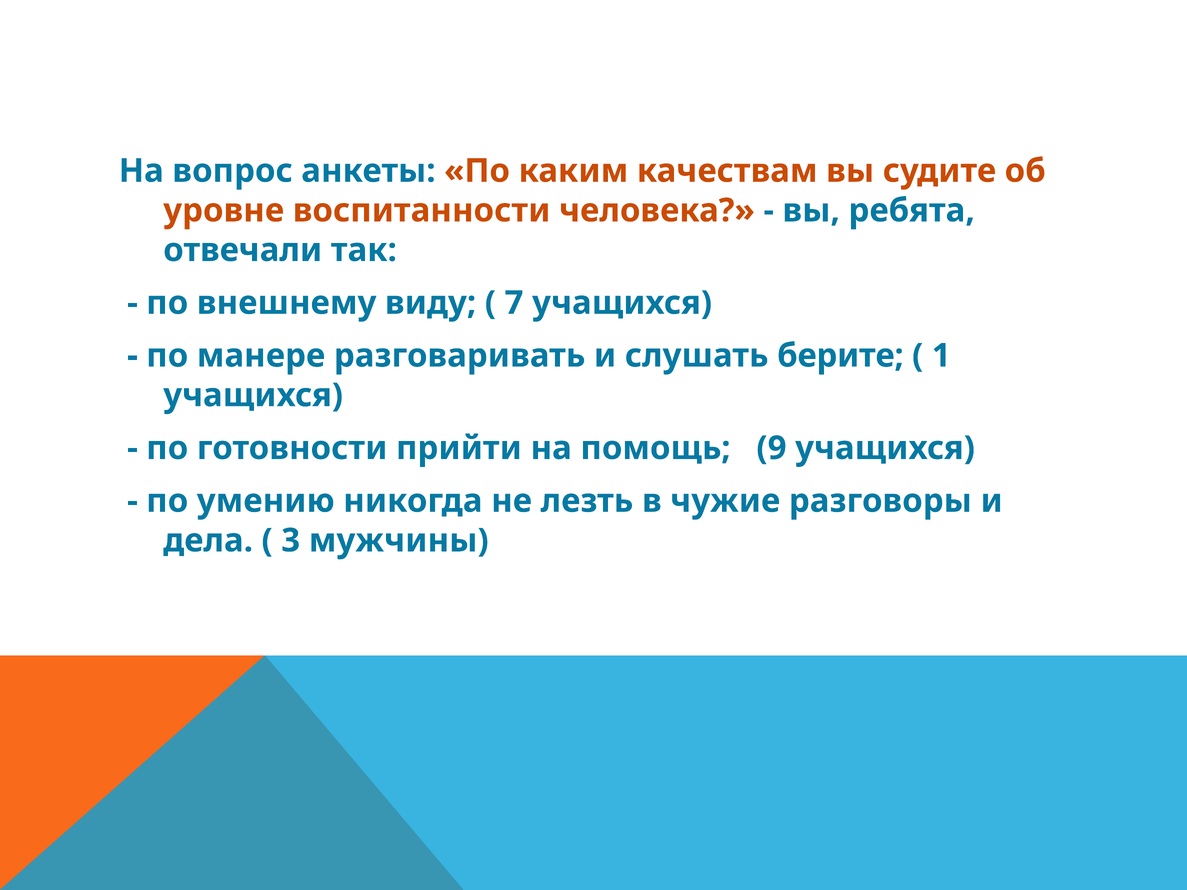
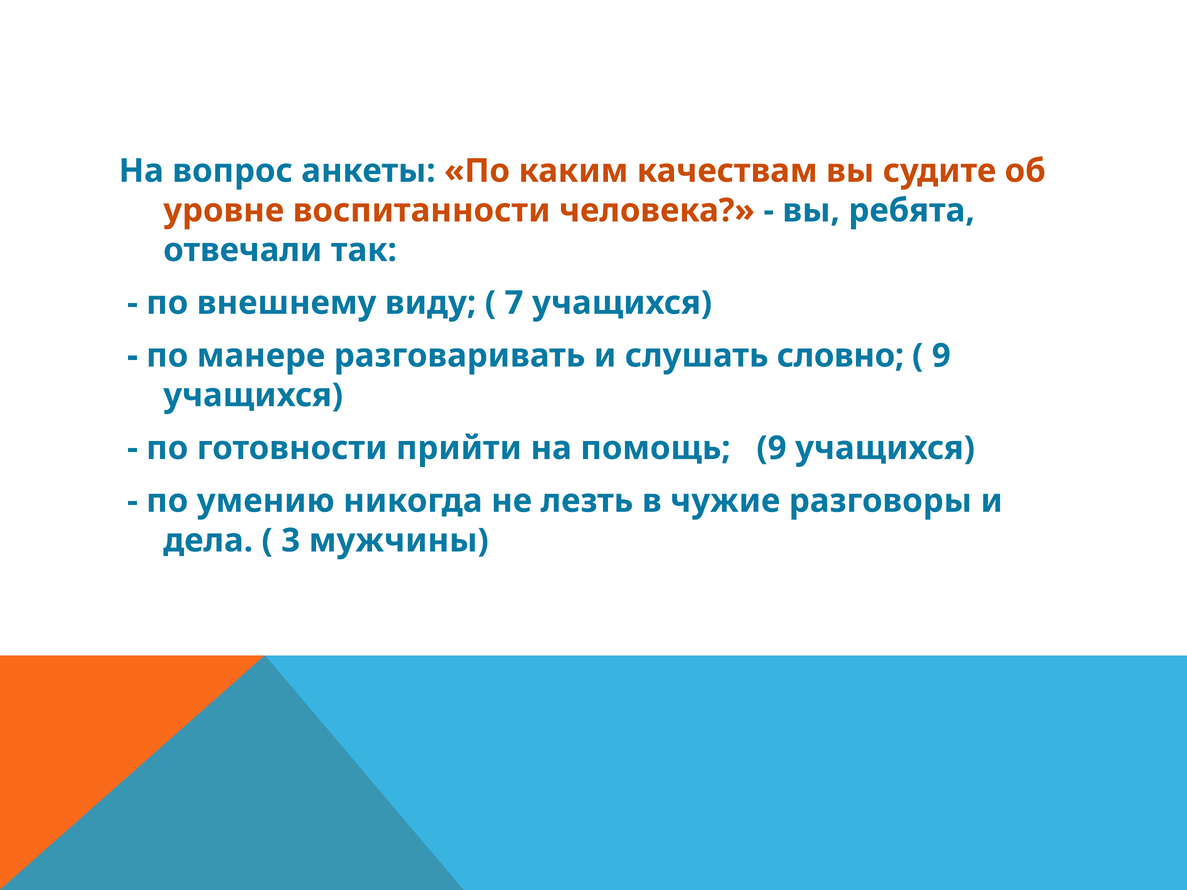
берите: берите -> словно
1 at (941, 356): 1 -> 9
